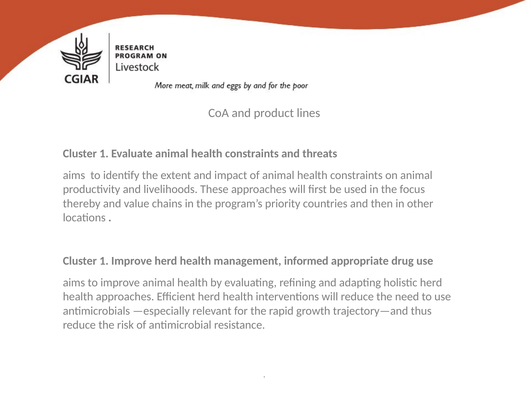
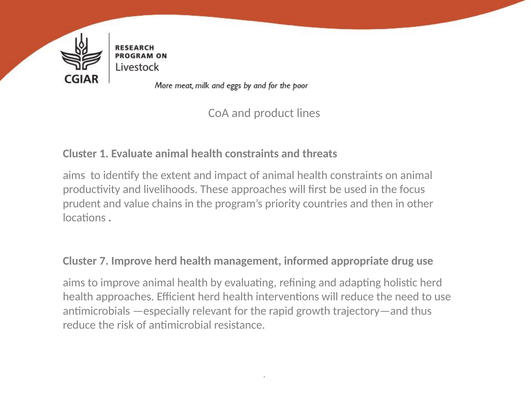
thereby: thereby -> prudent
1 at (104, 260): 1 -> 7
